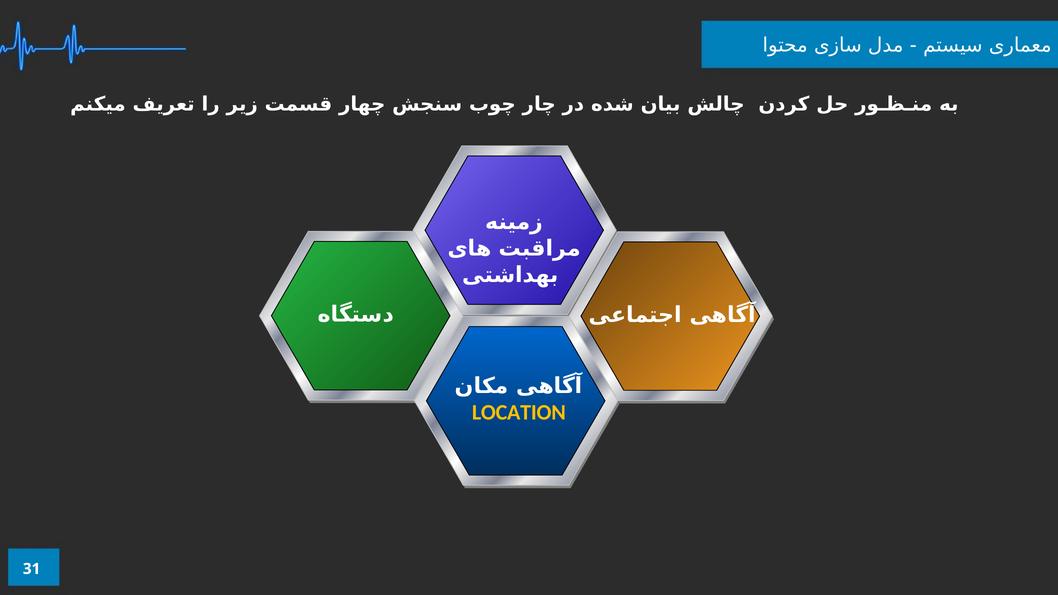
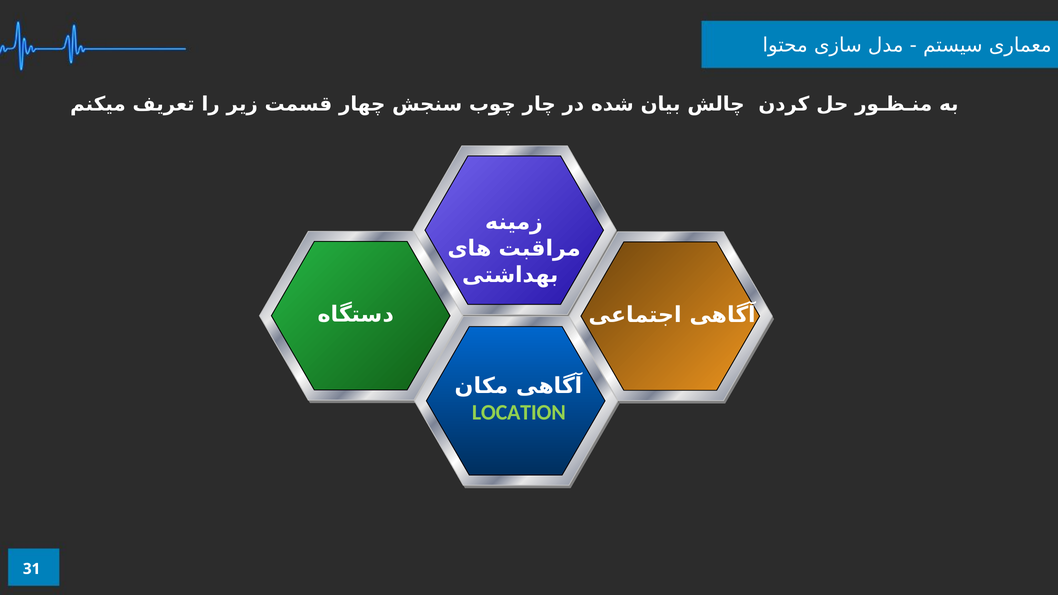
LOCATION colour: yellow -> light green
